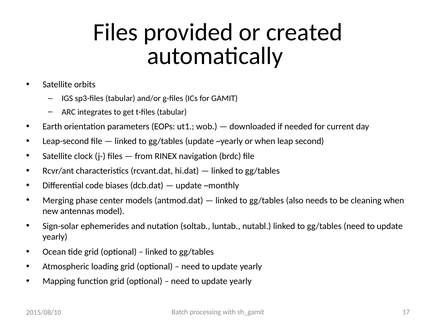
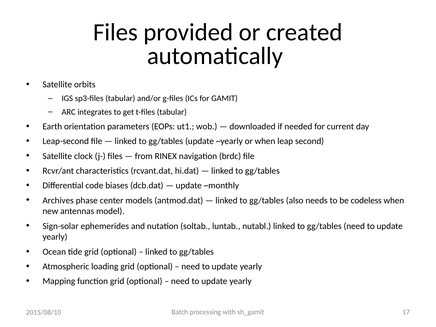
Merging: Merging -> Archives
cleaning: cleaning -> codeless
